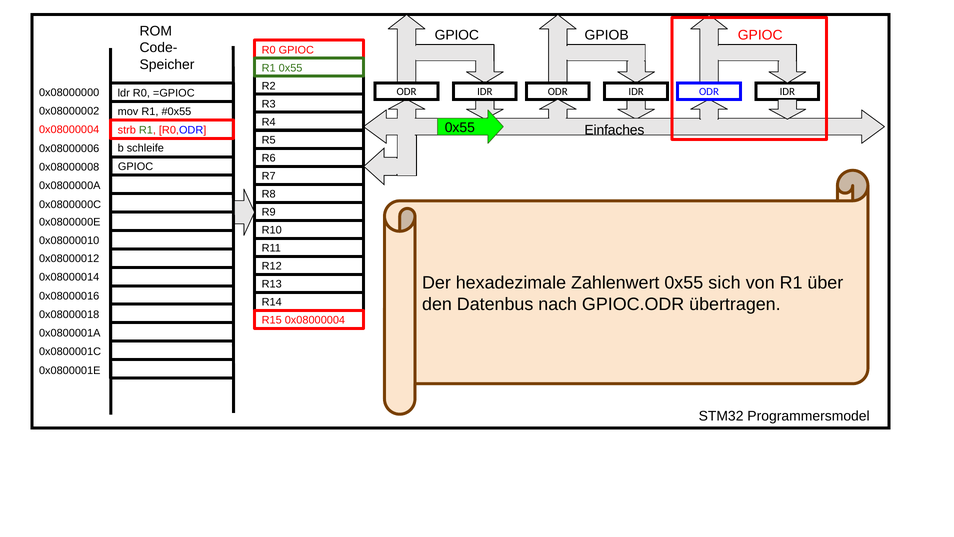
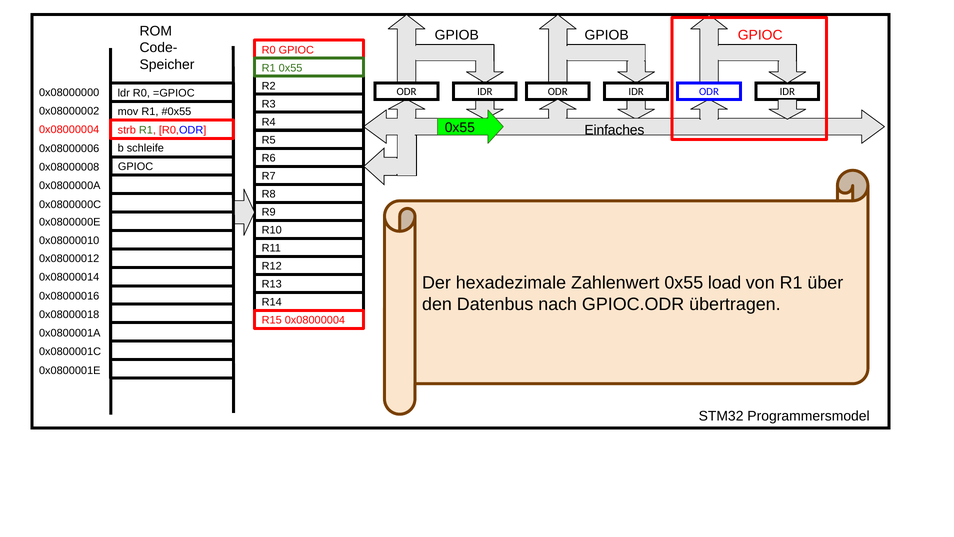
GPIOC at (457, 35): GPIOC -> GPIOB
sich: sich -> load
